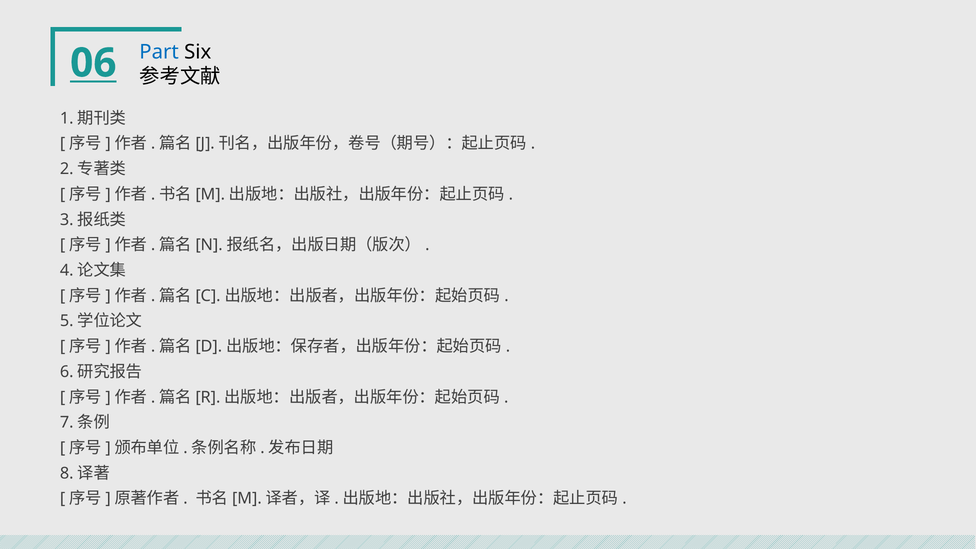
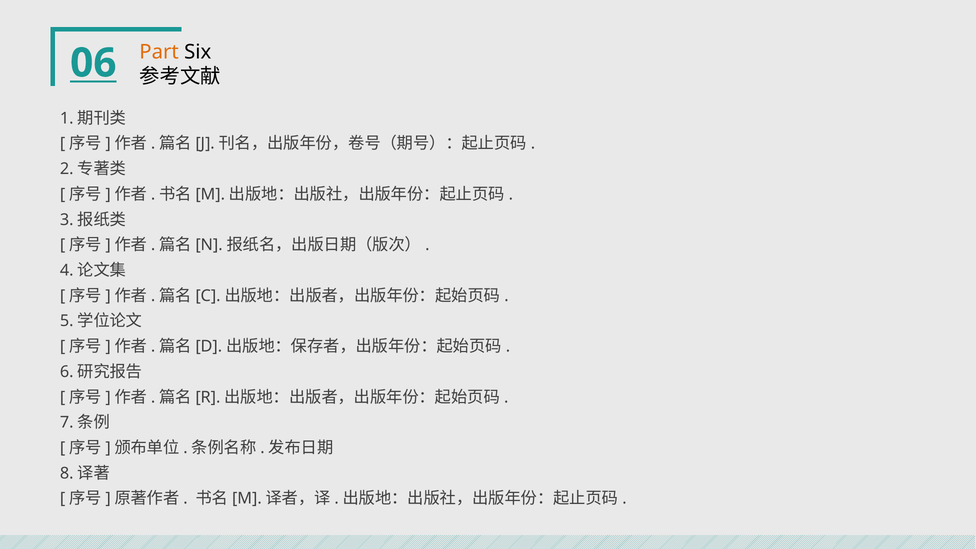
Part colour: blue -> orange
